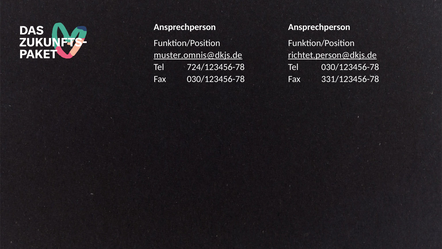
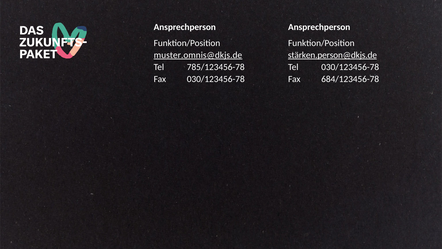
richtet.person@dkjs.de: richtet.person@dkjs.de -> stärken.person@dkjs.de
724/123456-78: 724/123456-78 -> 785/123456-78
331/123456-78: 331/123456-78 -> 684/123456-78
